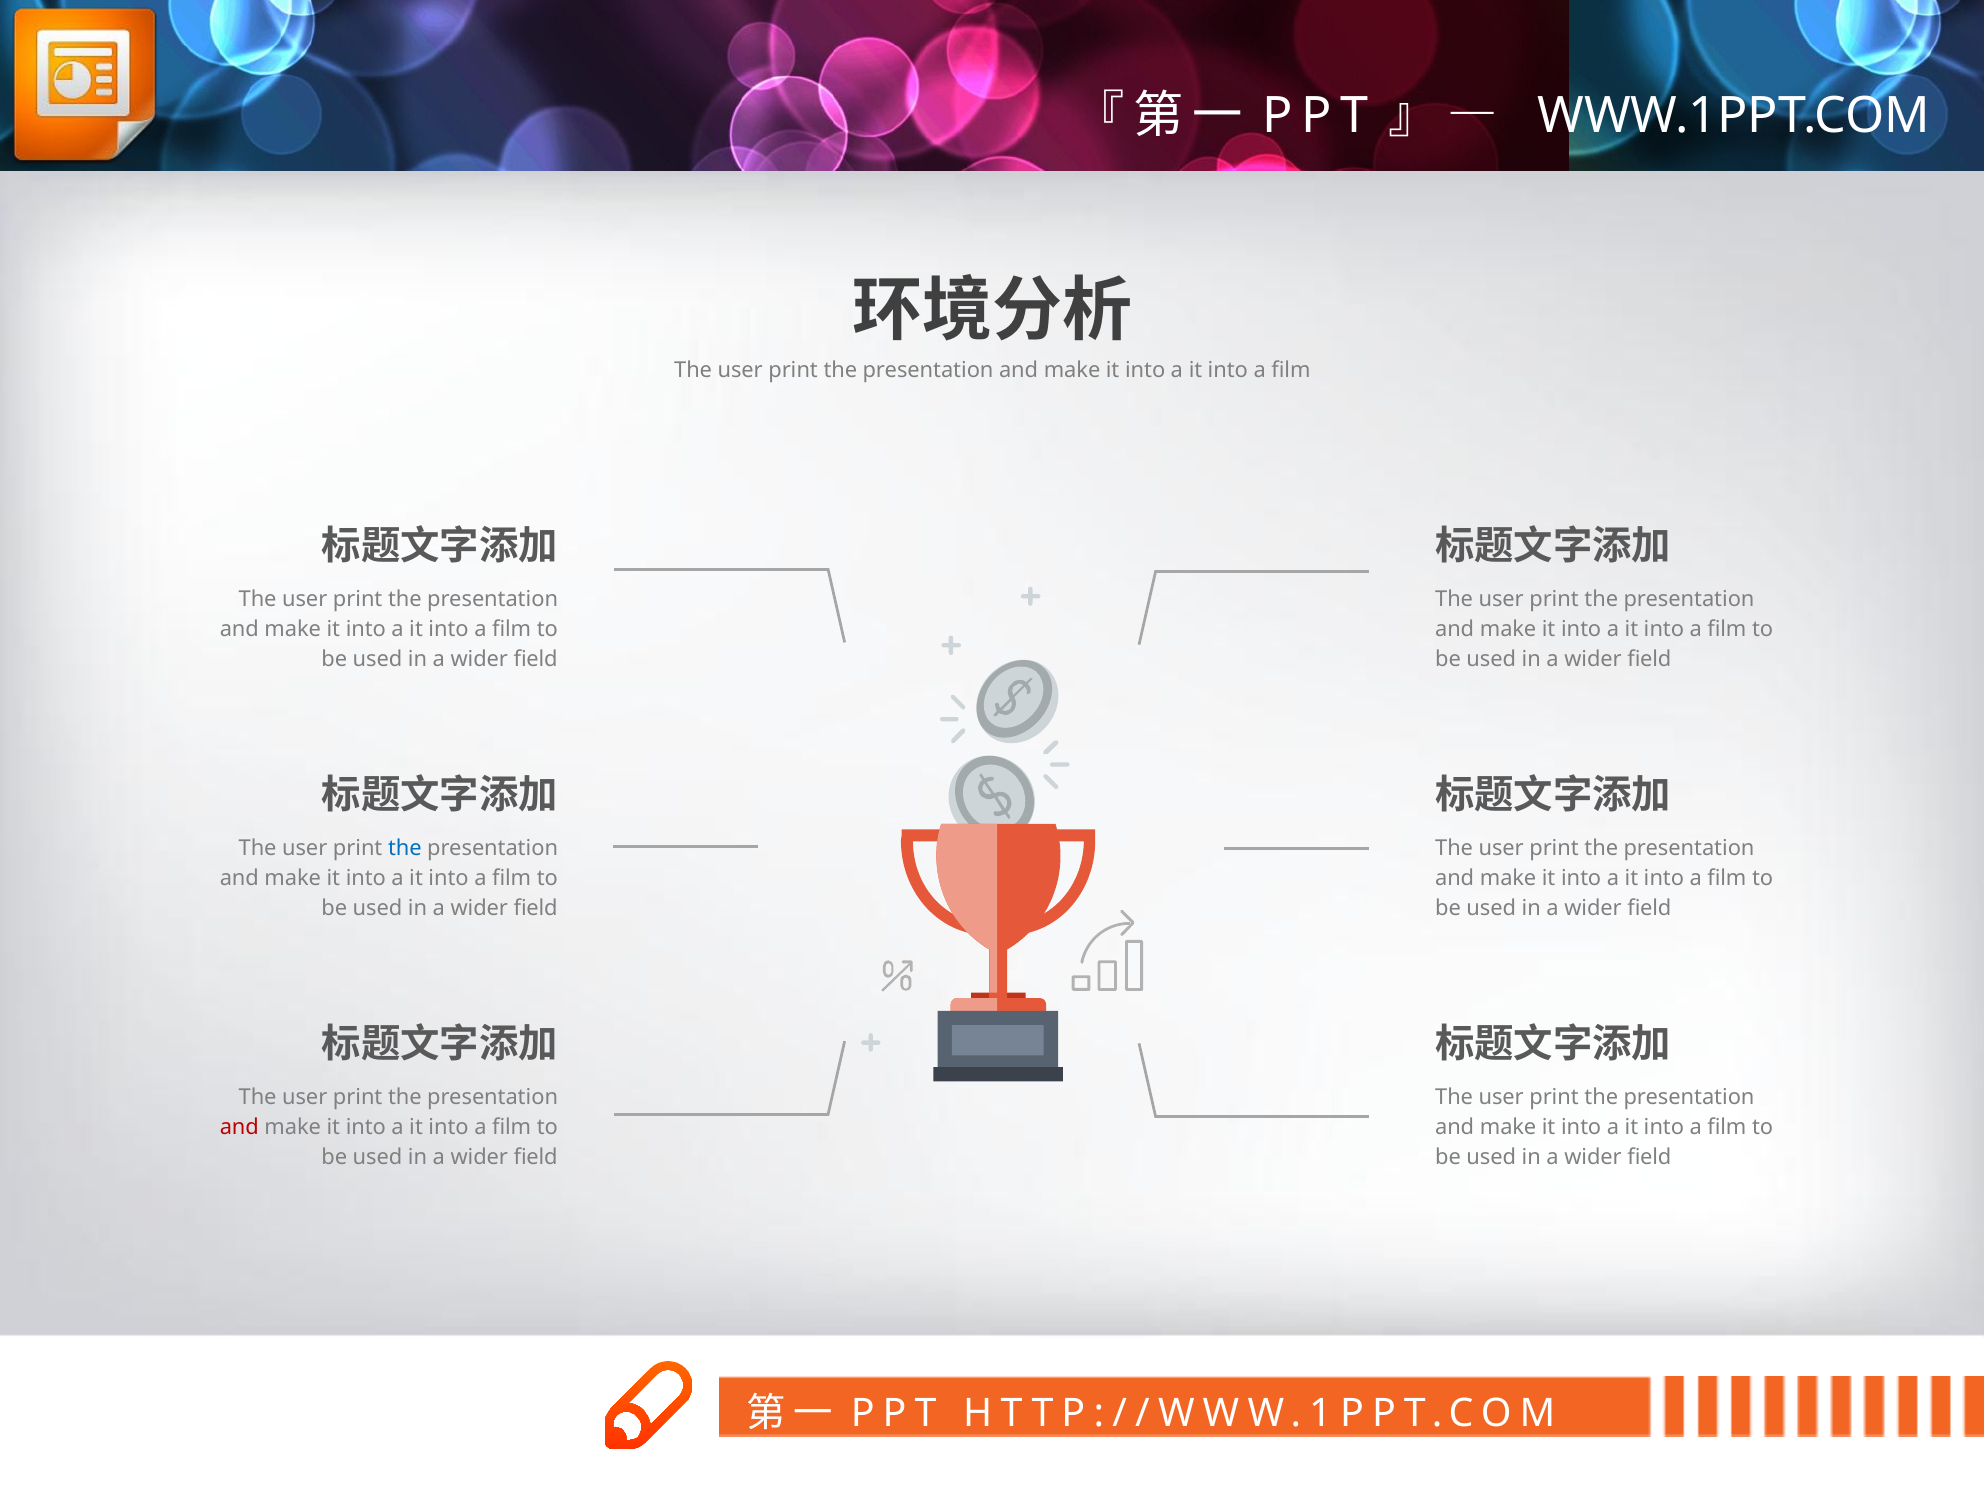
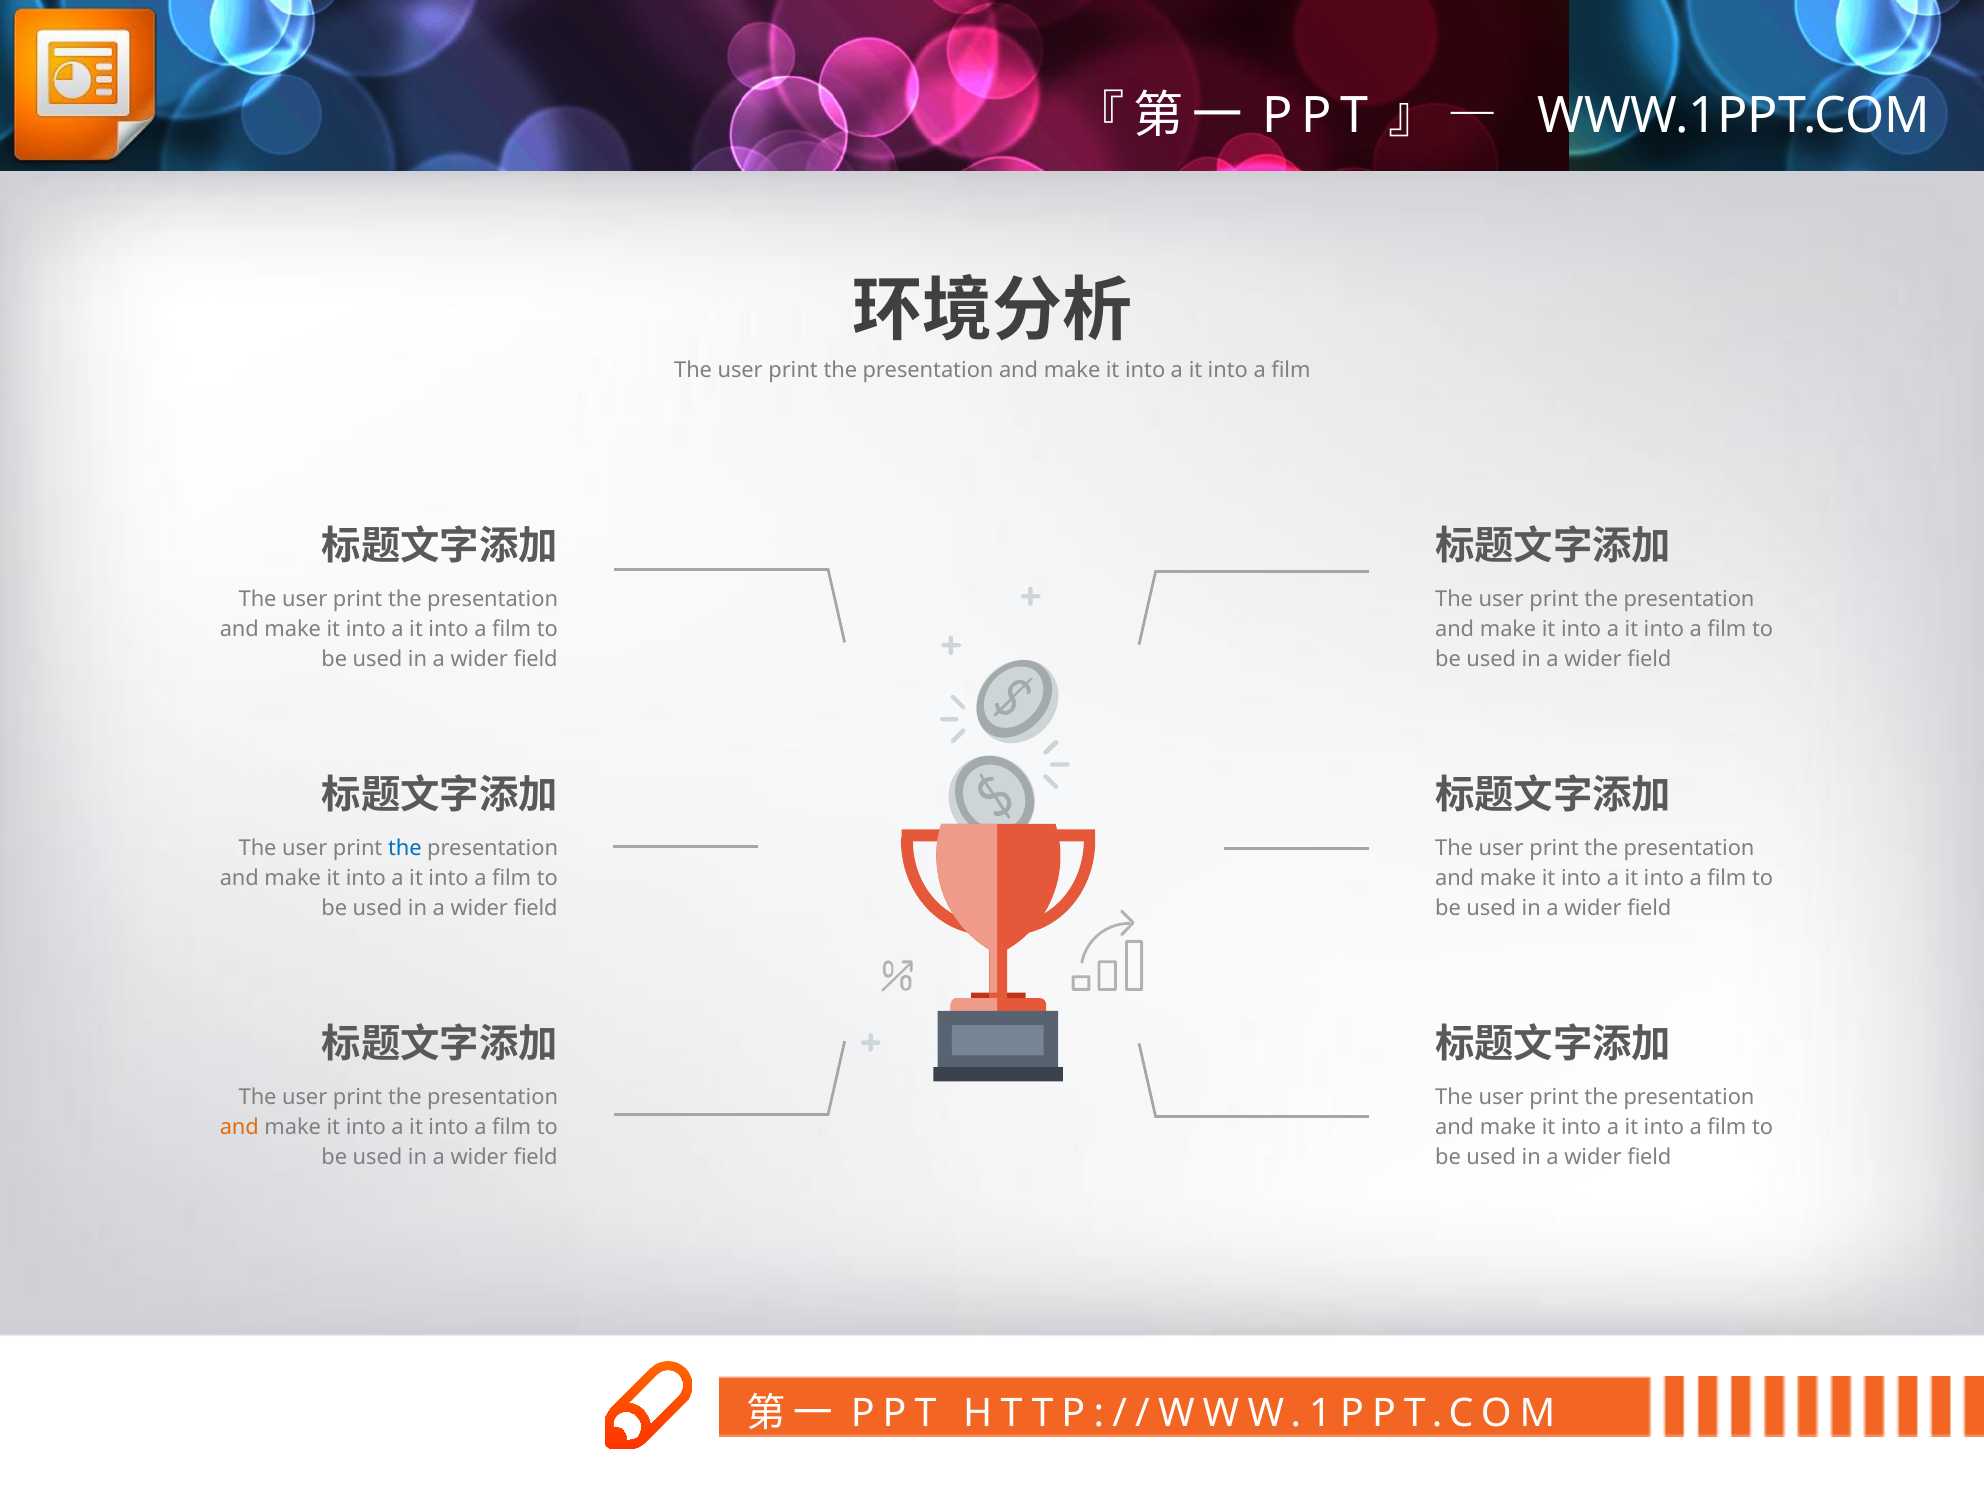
and at (239, 1127) colour: red -> orange
